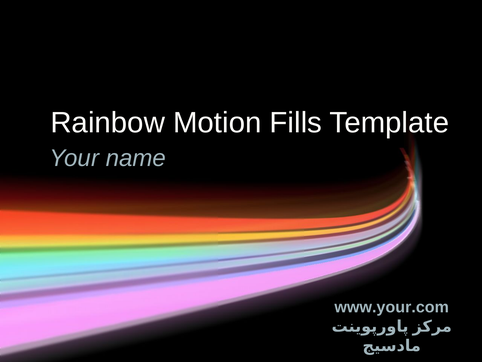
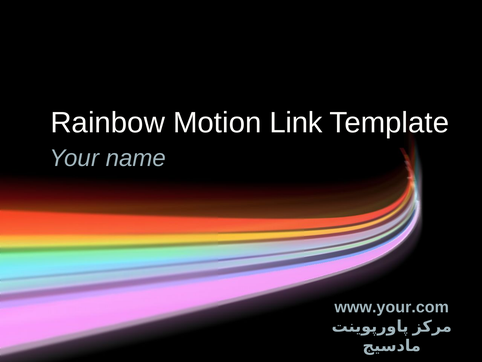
Fills: Fills -> Link
